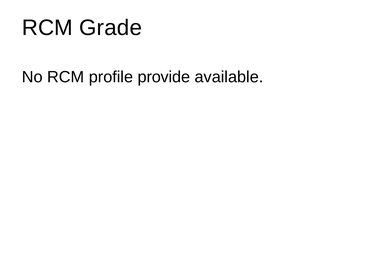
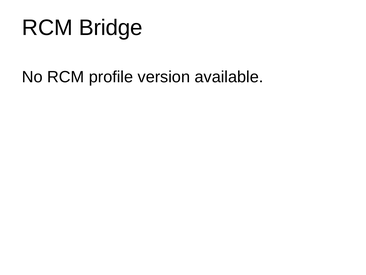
Grade: Grade -> Bridge
provide: provide -> version
